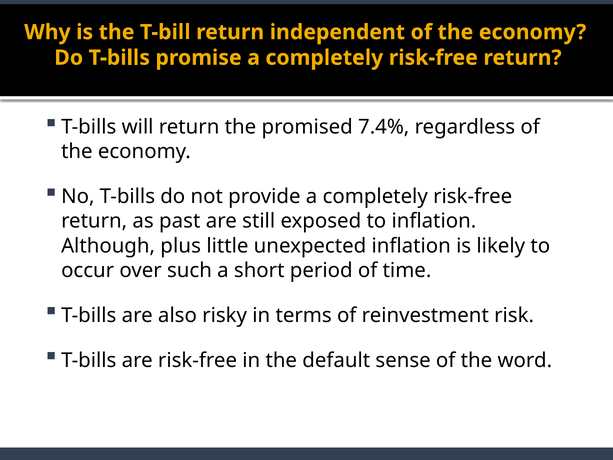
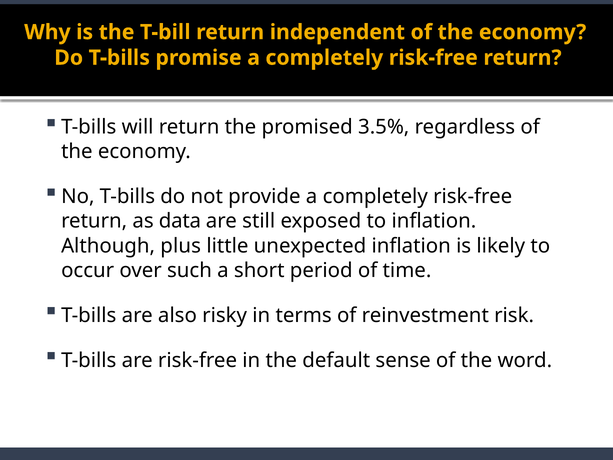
7.4%: 7.4% -> 3.5%
past: past -> data
